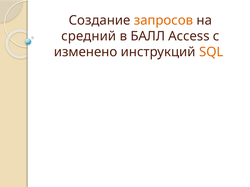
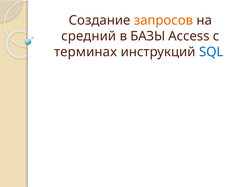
БАЛЛ: БАЛЛ -> БАЗЫ
изменено: изменено -> терминах
SQL colour: orange -> blue
